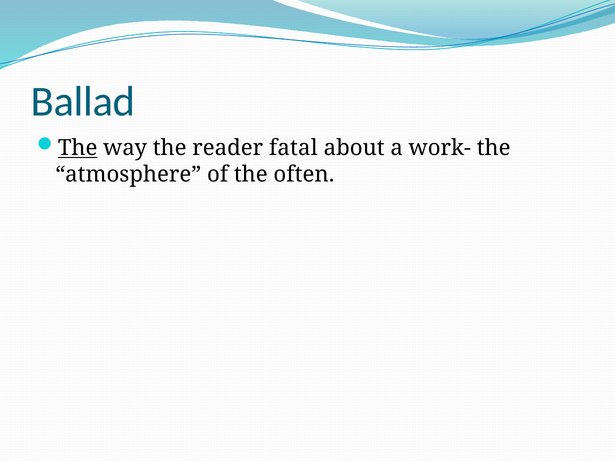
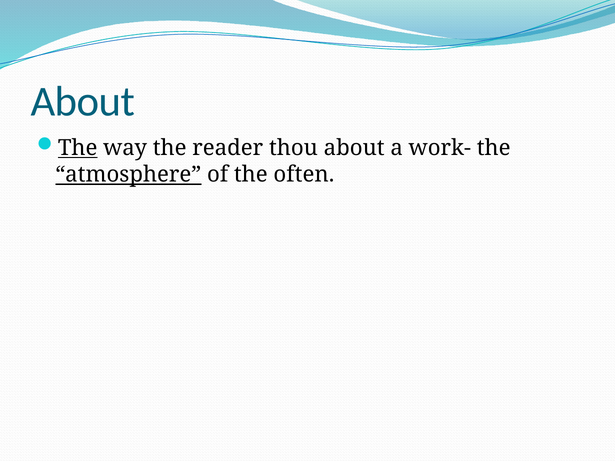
Ballad at (83, 102): Ballad -> About
fatal: fatal -> thou
atmosphere underline: none -> present
